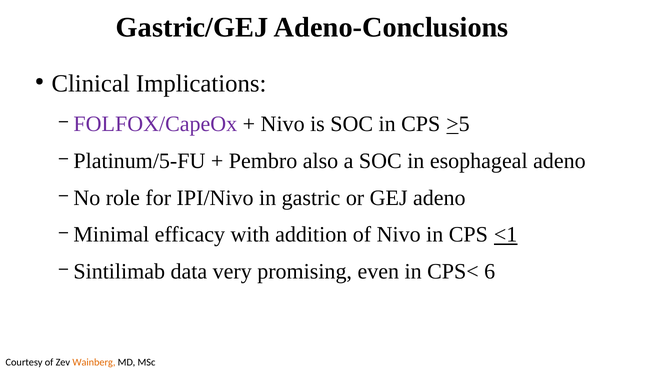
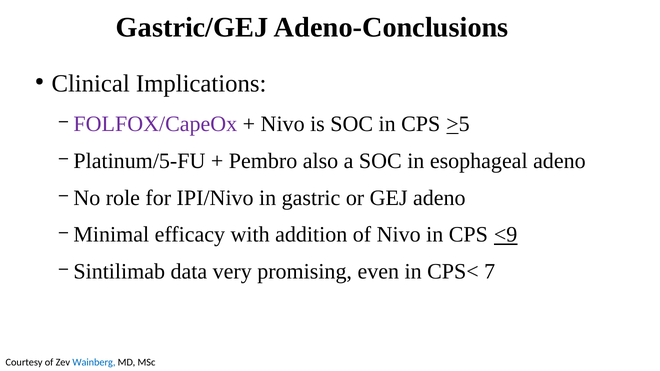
<1: <1 -> <9
6: 6 -> 7
Wainberg colour: orange -> blue
